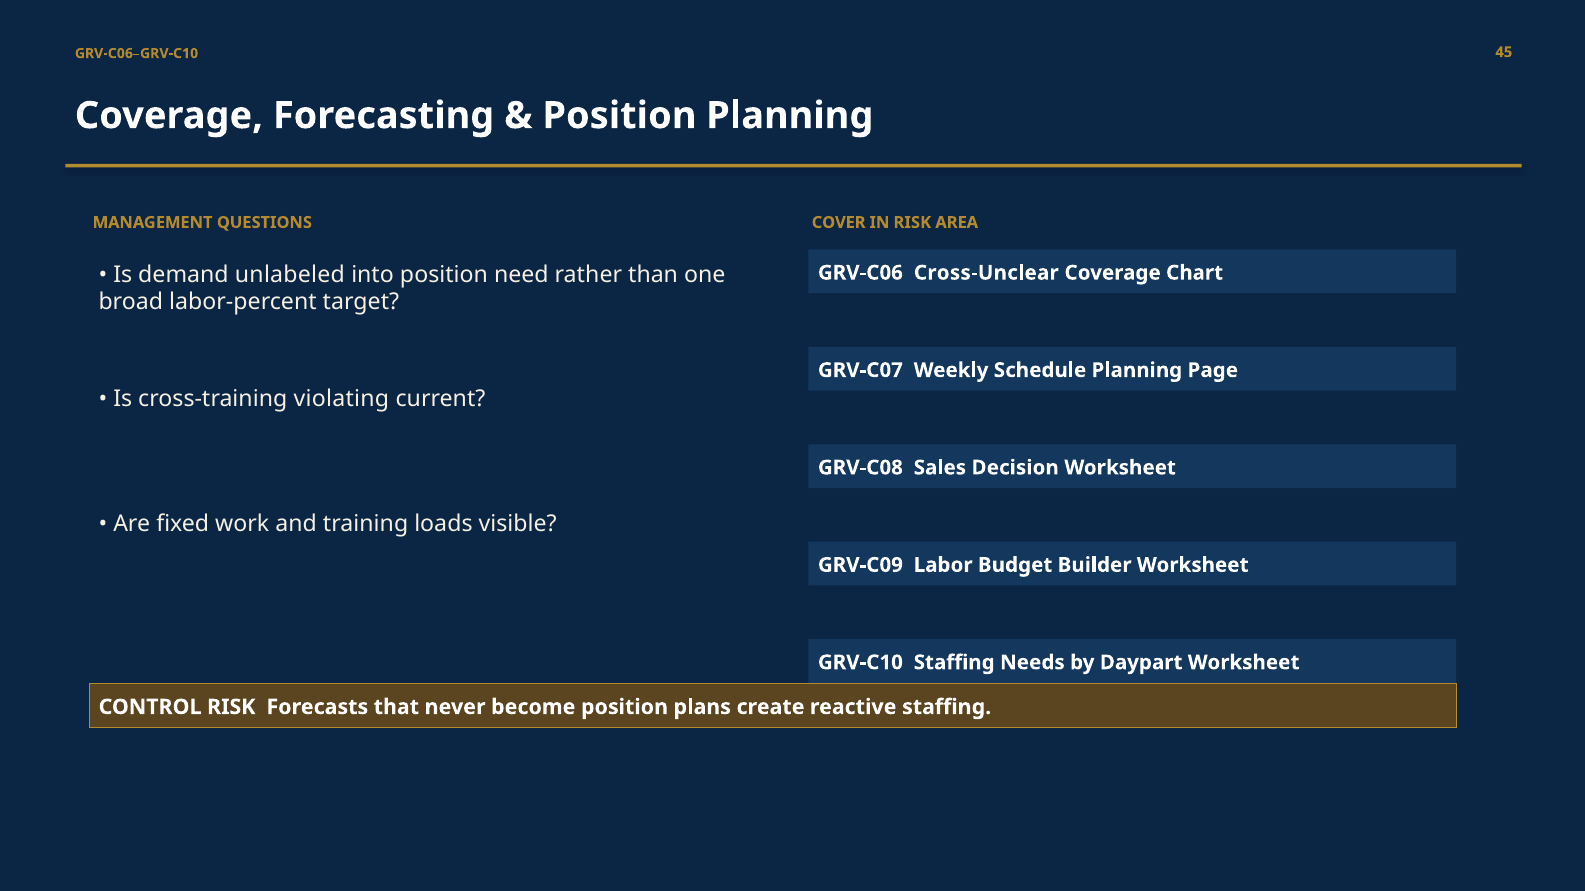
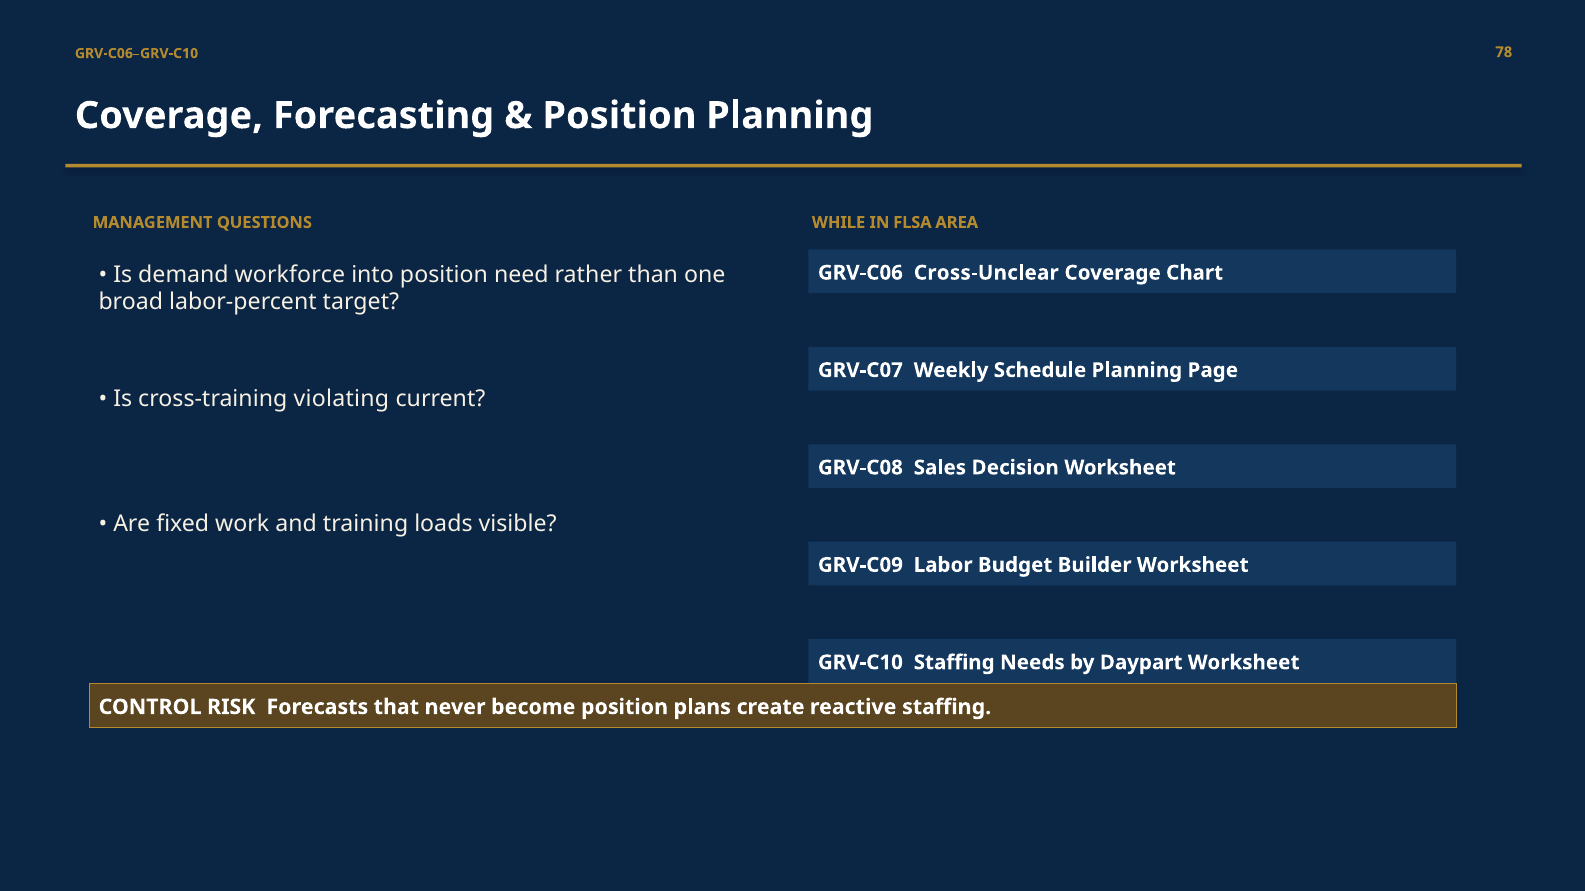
45: 45 -> 78
COVER: COVER -> WHILE
IN RISK: RISK -> FLSA
unlabeled: unlabeled -> workforce
